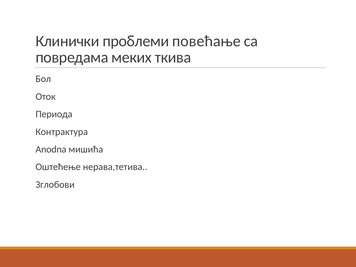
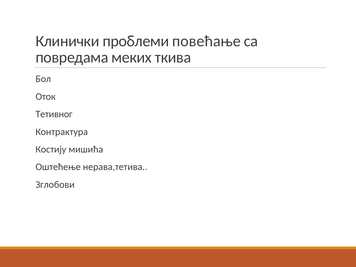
Периода: Периода -> Тетивног
Anodna: Anodna -> Костију
